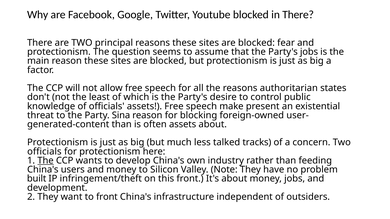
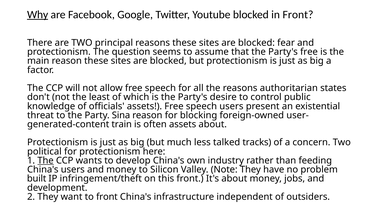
Why underline: none -> present
in There: There -> Front
Party's jobs: jobs -> free
speech make: make -> users
than at (122, 125): than -> train
officials at (44, 152): officials -> political
